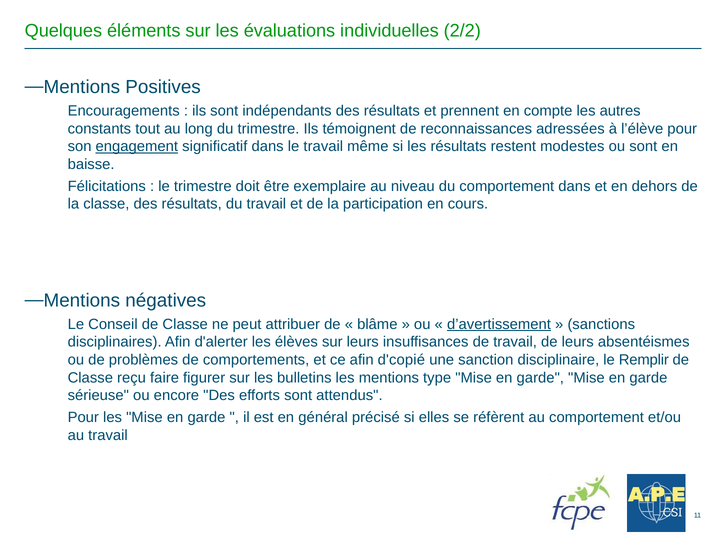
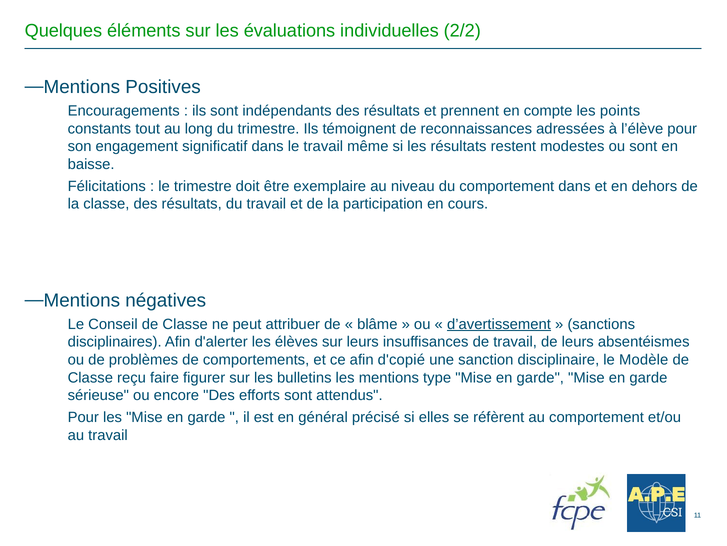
autres: autres -> points
engagement underline: present -> none
Remplir: Remplir -> Modèle
